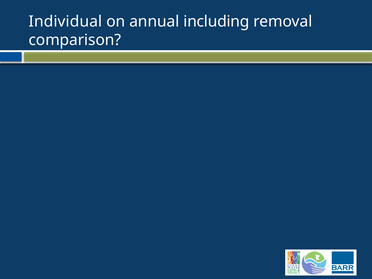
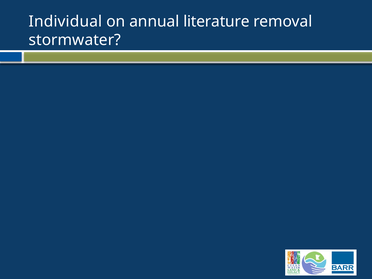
including: including -> literature
comparison: comparison -> stormwater
